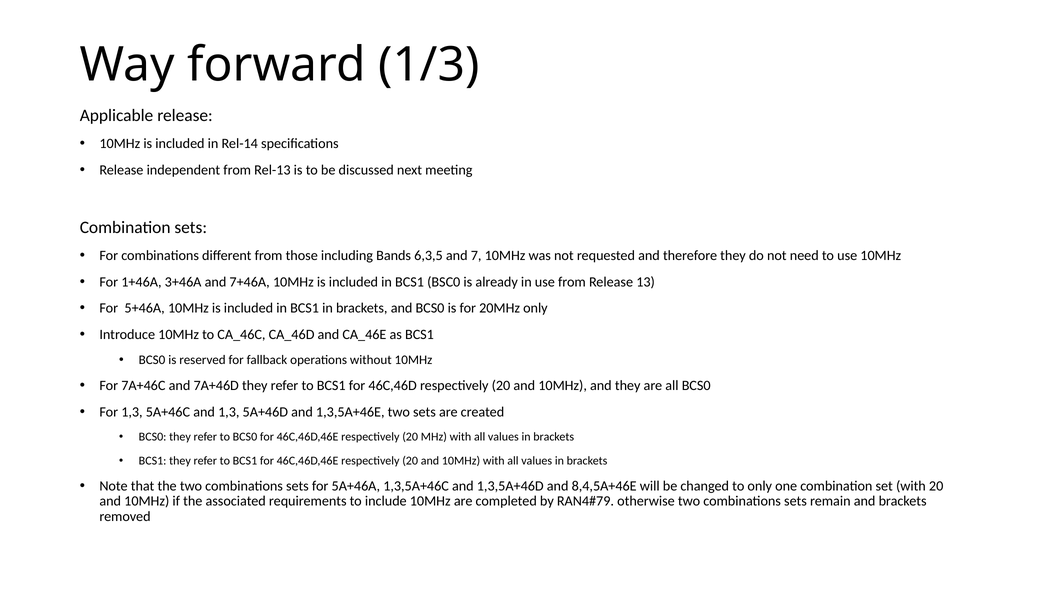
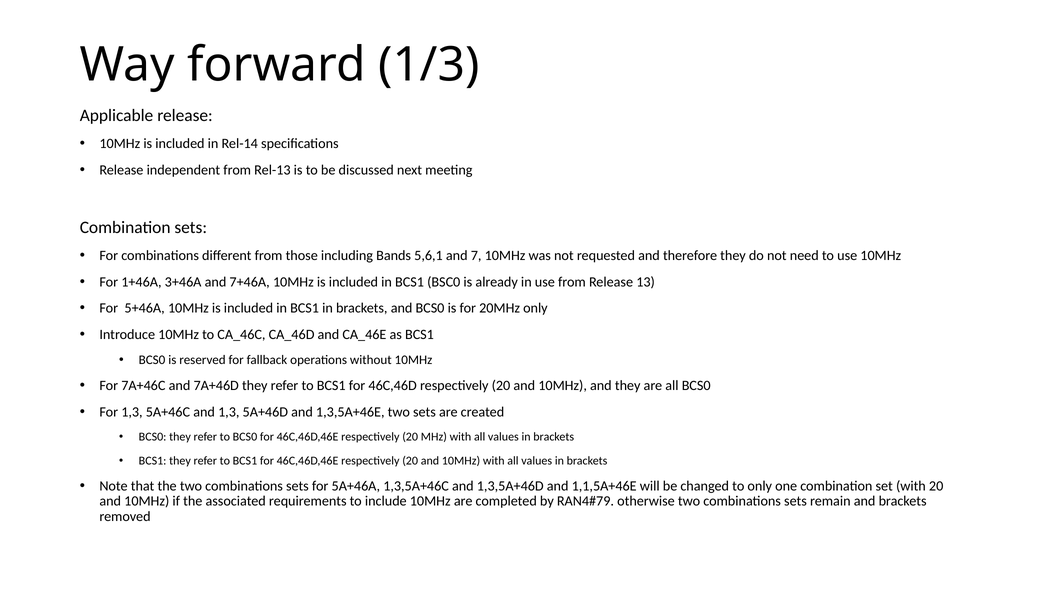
6,3,5: 6,3,5 -> 5,6,1
8,4,5A+46E: 8,4,5A+46E -> 1,1,5A+46E
